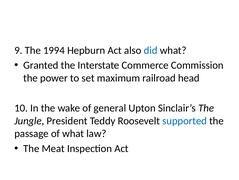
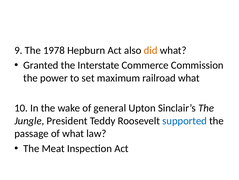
1994: 1994 -> 1978
did colour: blue -> orange
railroad head: head -> what
